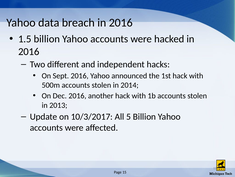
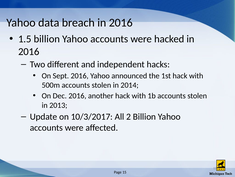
5: 5 -> 2
